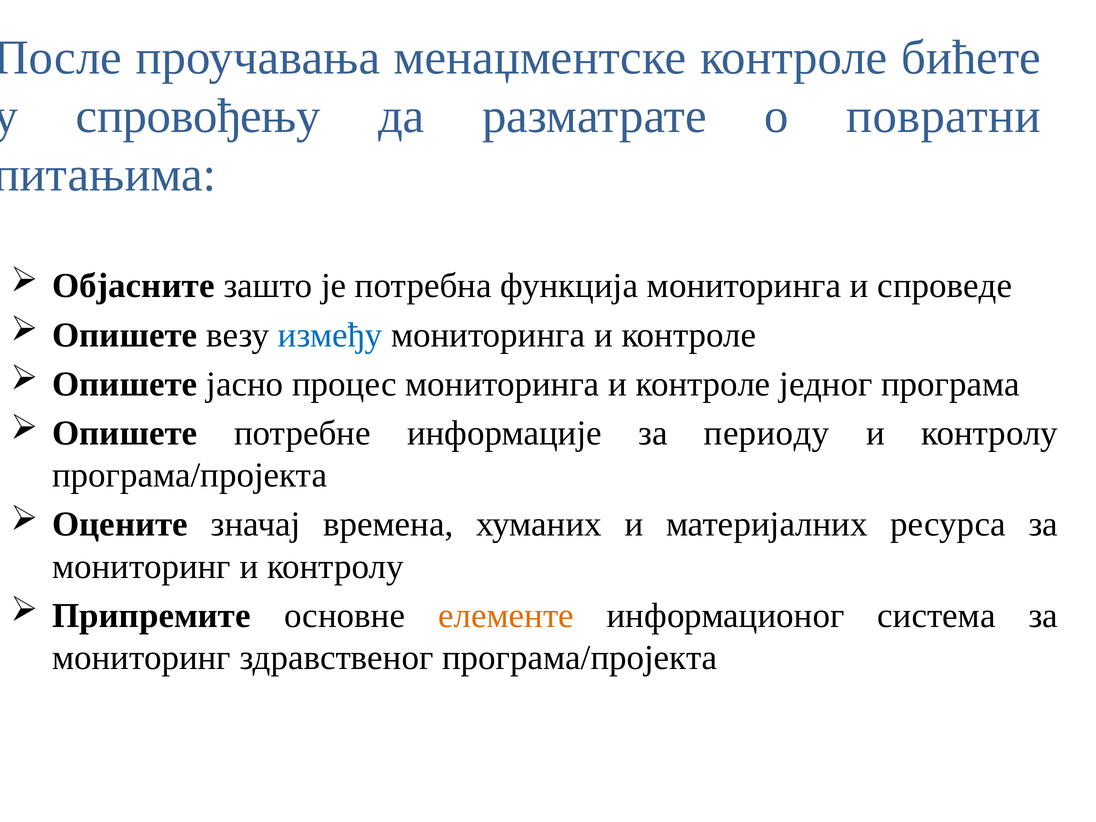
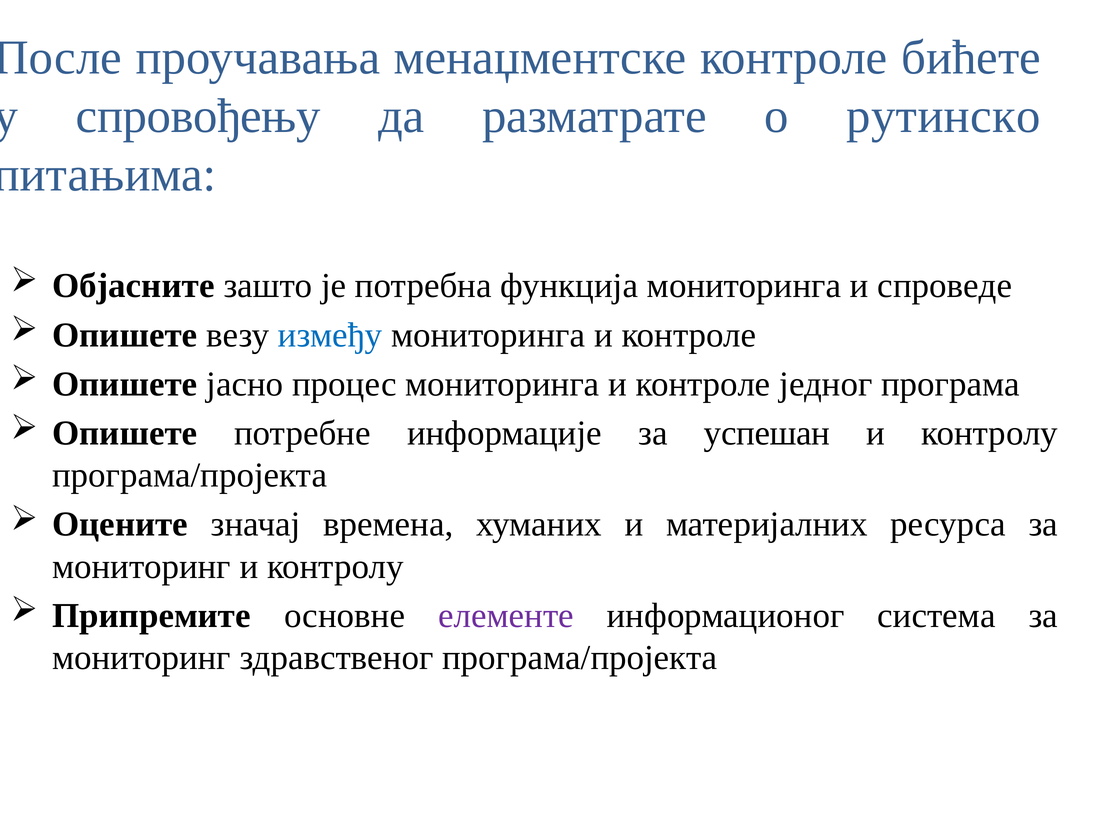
повратни: повратни -> рутинско
периоду: периоду -> успешан
елементе colour: orange -> purple
